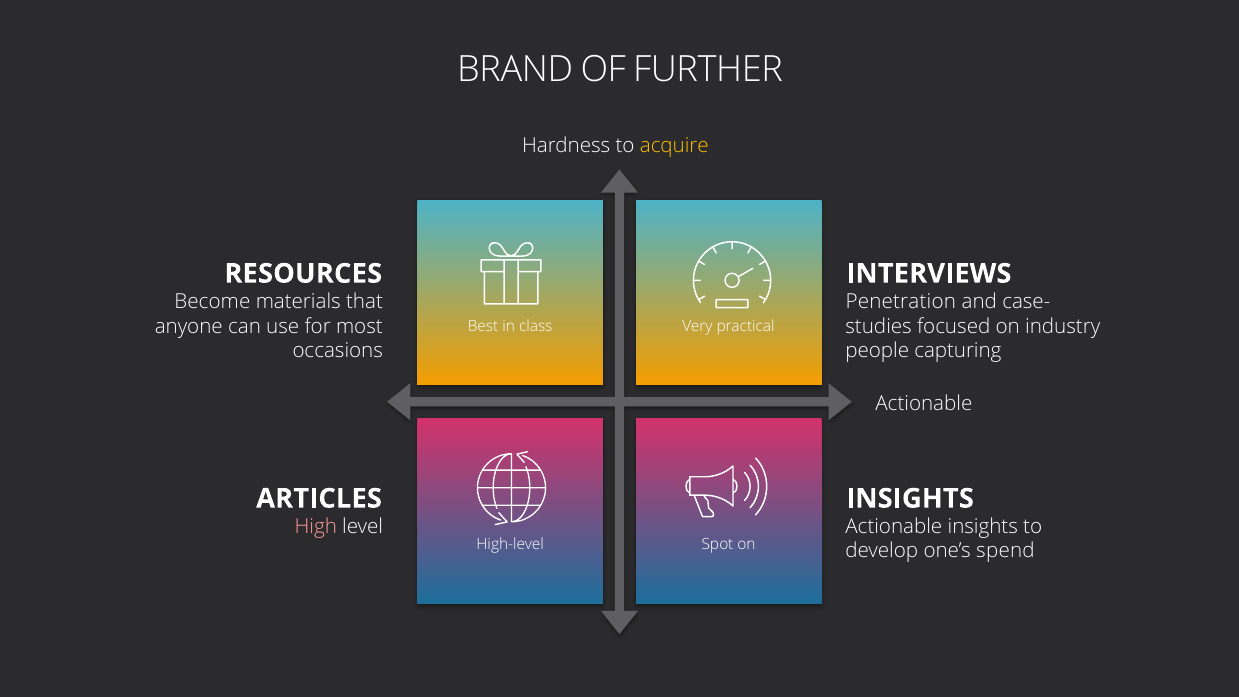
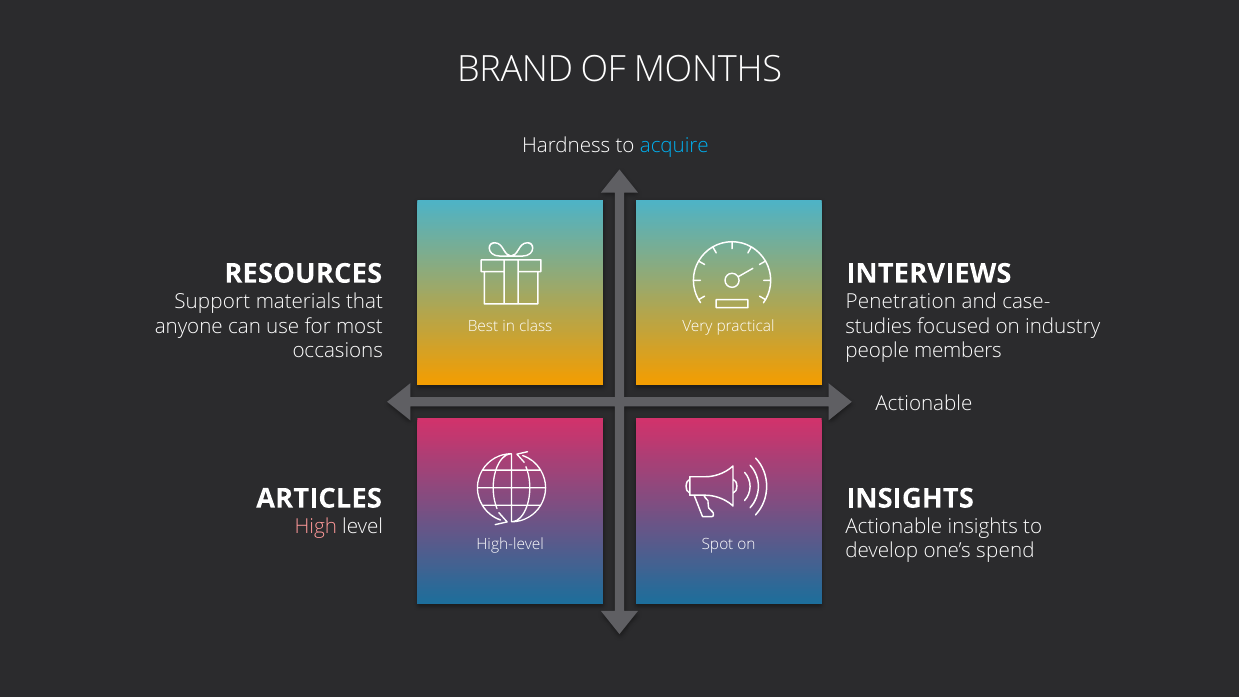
FURTHER: FURTHER -> MONTHS
acquire colour: yellow -> light blue
Become: Become -> Support
capturing: capturing -> members
